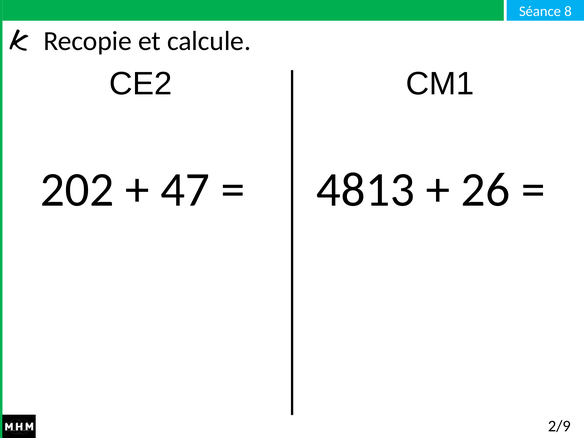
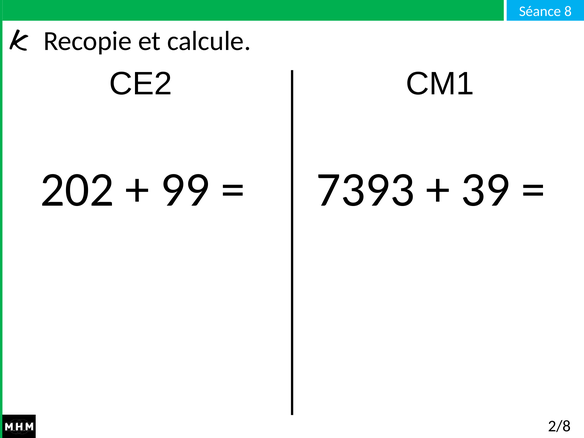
47: 47 -> 99
4813: 4813 -> 7393
26: 26 -> 39
2/9: 2/9 -> 2/8
